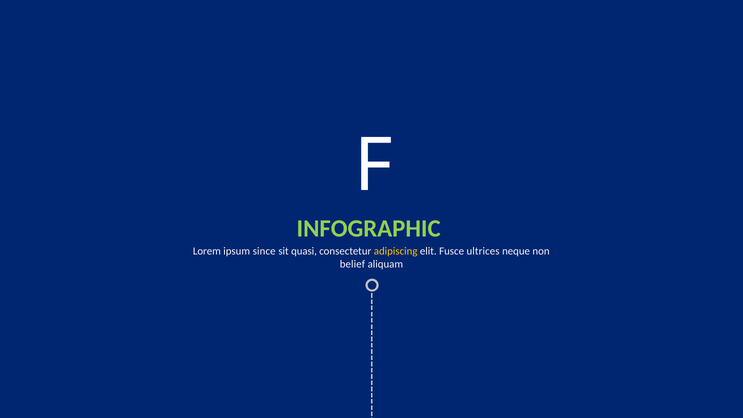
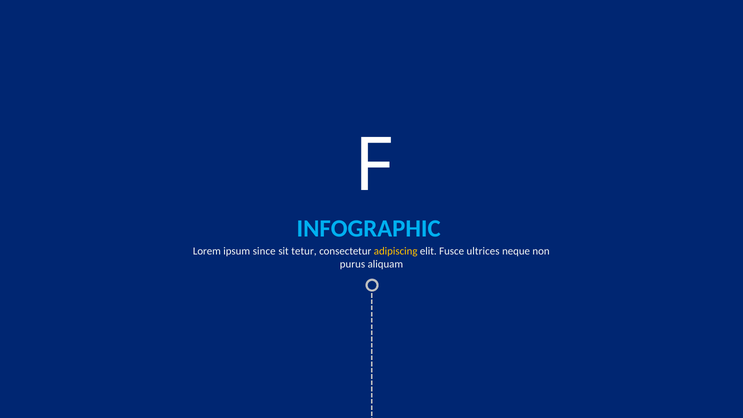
INFOGRAPHIC colour: light green -> light blue
quasi: quasi -> tetur
belief: belief -> purus
